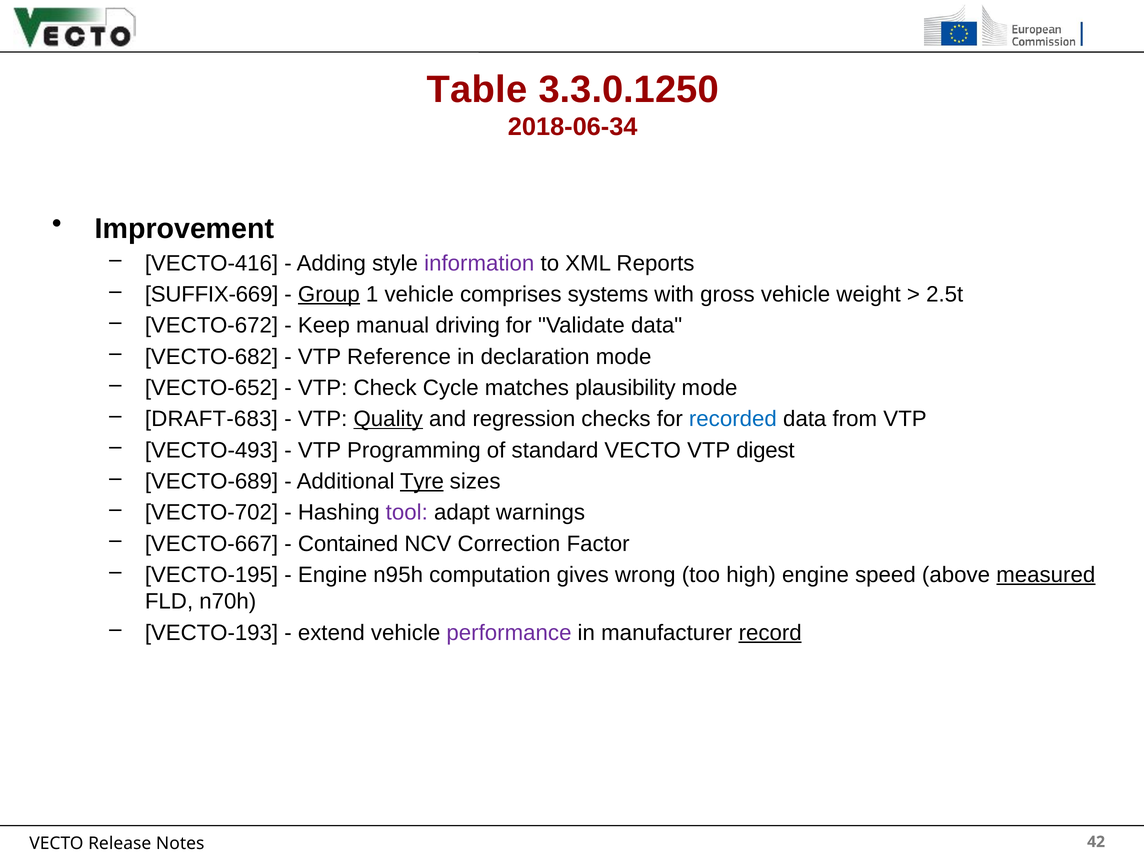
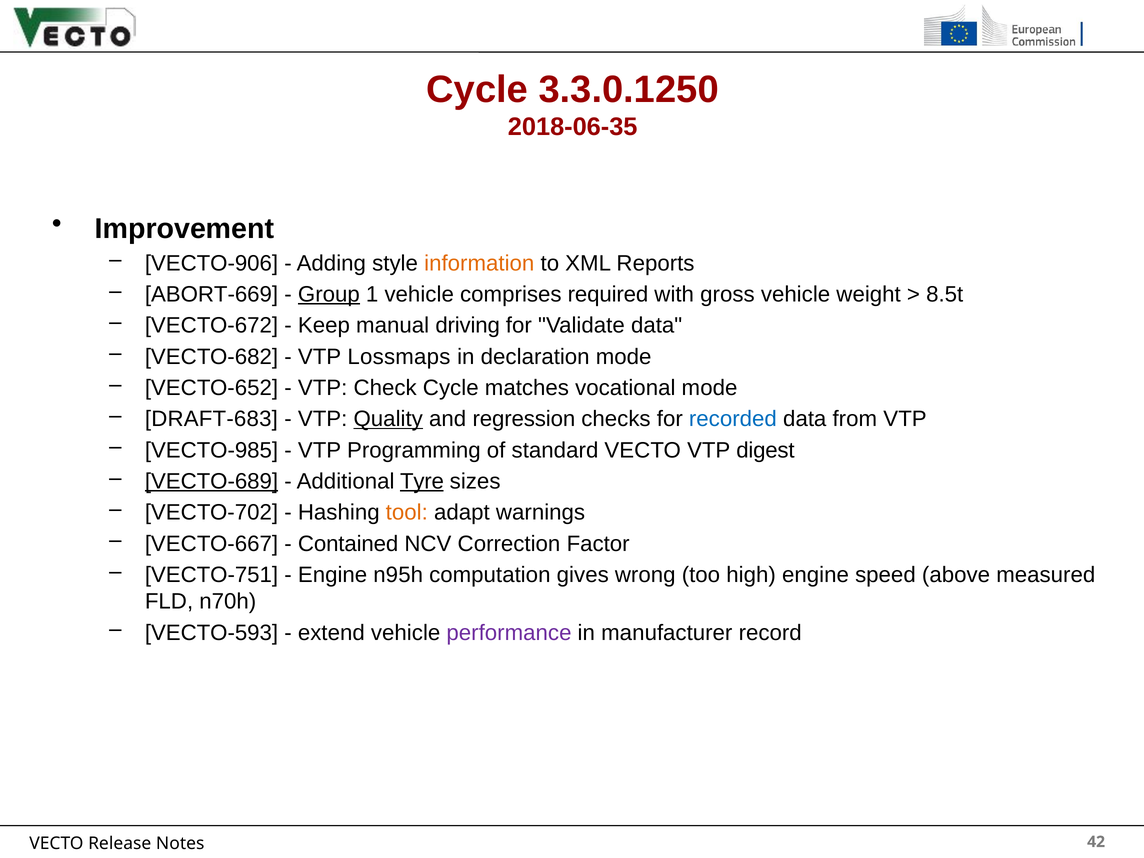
Table at (477, 90): Table -> Cycle
2018-06-34: 2018-06-34 -> 2018-06-35
VECTO-416: VECTO-416 -> VECTO-906
information colour: purple -> orange
SUFFIX-669: SUFFIX-669 -> ABORT-669
systems: systems -> required
2.5t: 2.5t -> 8.5t
Reference: Reference -> Lossmaps
plausibility: plausibility -> vocational
VECTO-493: VECTO-493 -> VECTO-985
VECTO-689 underline: none -> present
tool colour: purple -> orange
VECTO-195: VECTO-195 -> VECTO-751
measured underline: present -> none
VECTO-193: VECTO-193 -> VECTO-593
record underline: present -> none
